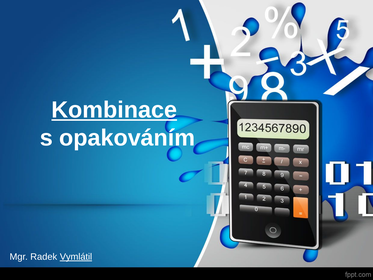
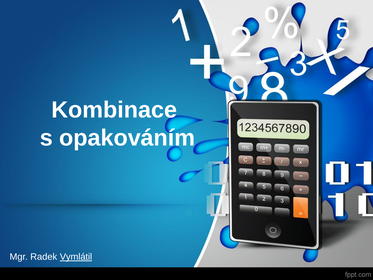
Kombinace underline: present -> none
